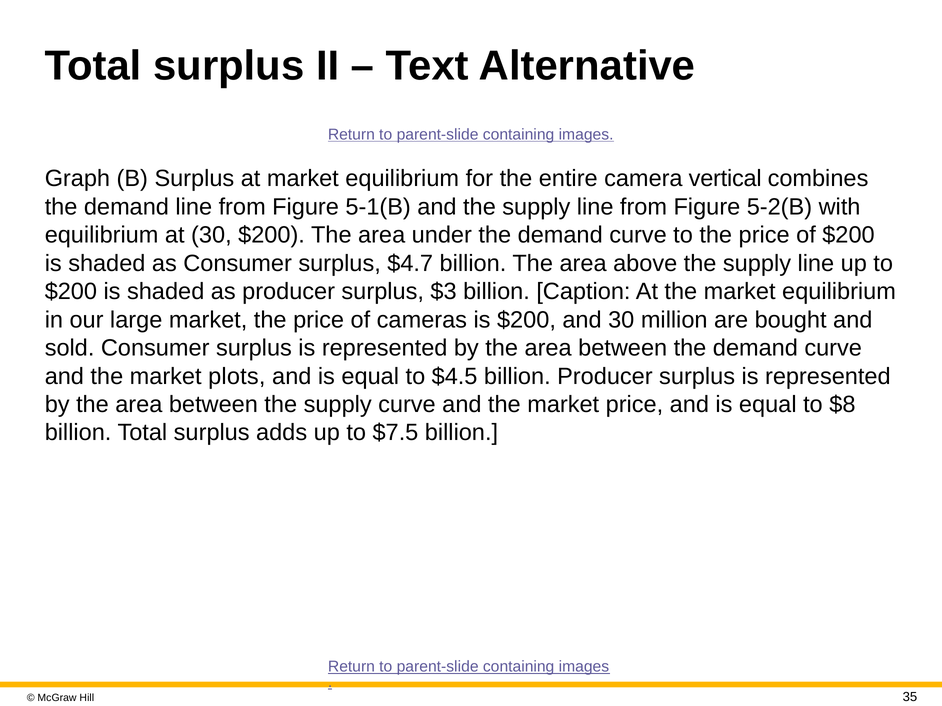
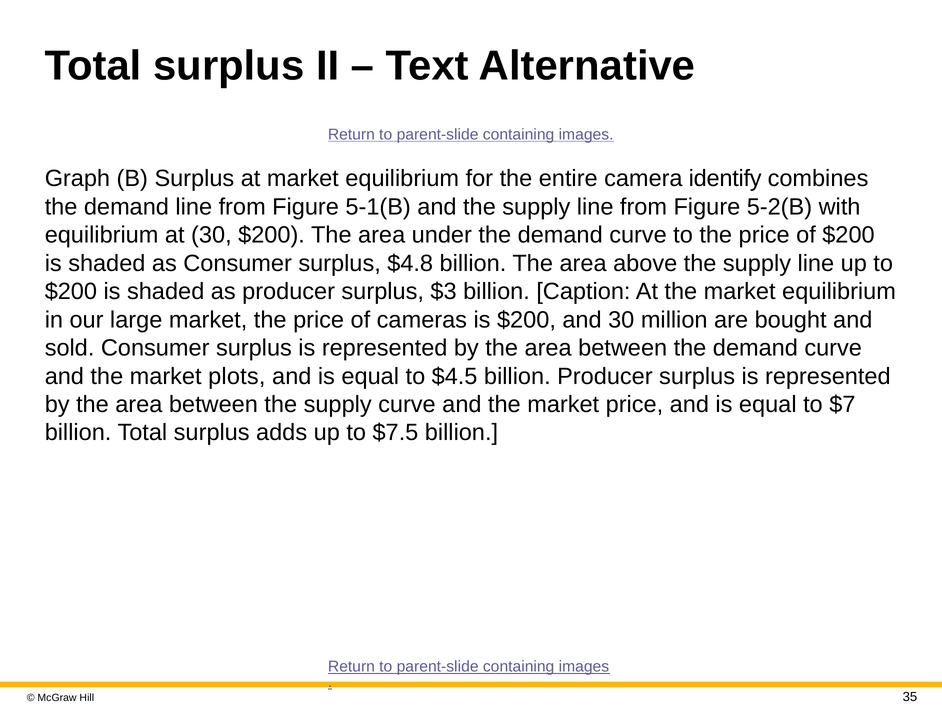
vertical: vertical -> identify
$4.7: $4.7 -> $4.8
$8: $8 -> $7
